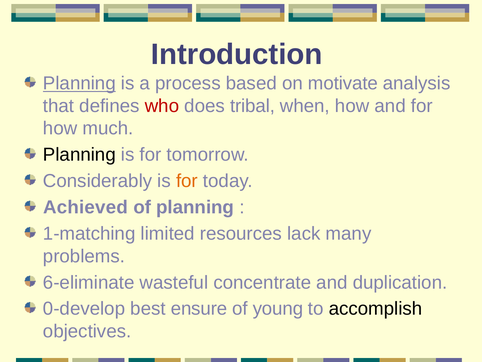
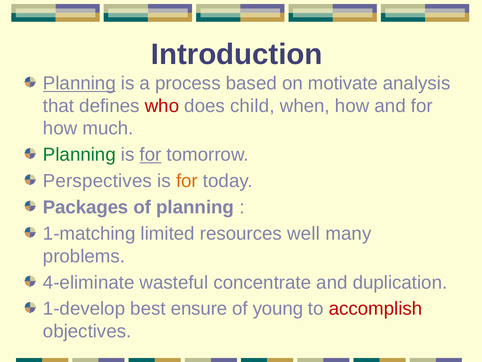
tribal: tribal -> child
Planning at (79, 155) colour: black -> green
for at (151, 155) underline: none -> present
Considerably: Considerably -> Perspectives
Achieved: Achieved -> Packages
lack: lack -> well
6-eliminate: 6-eliminate -> 4-eliminate
0-develop: 0-develop -> 1-develop
accomplish colour: black -> red
